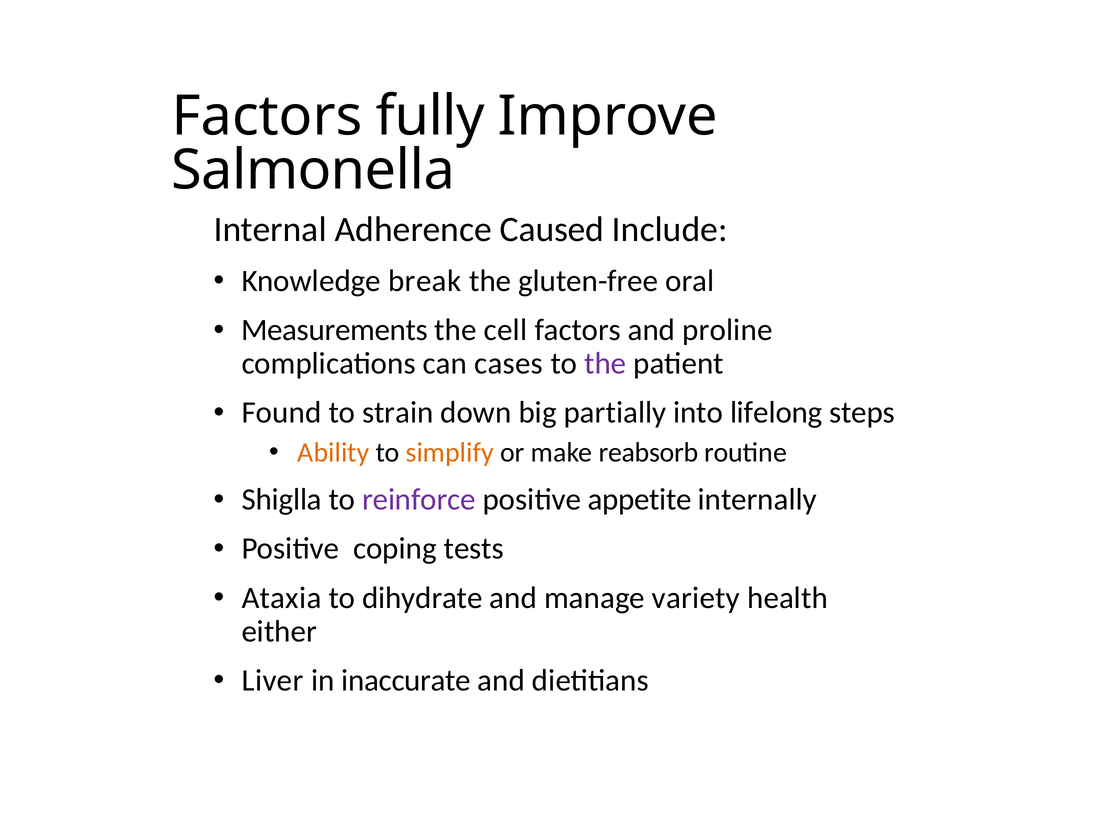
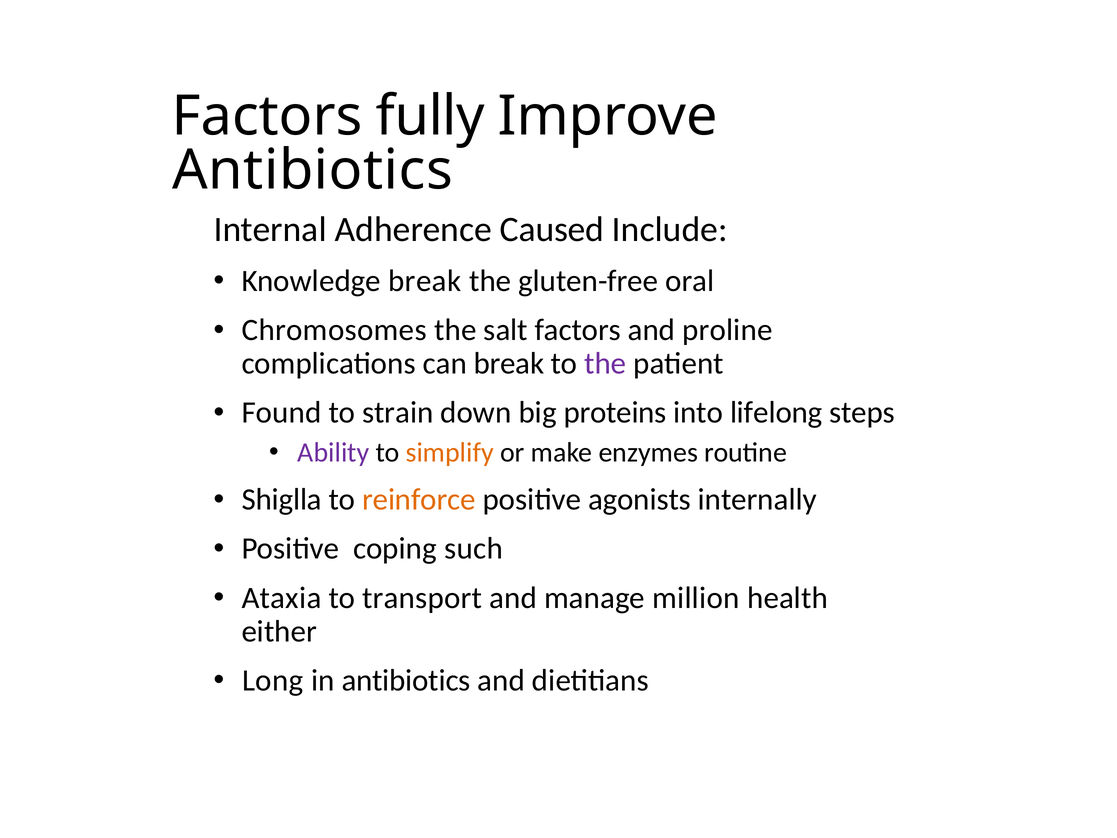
Salmonella at (313, 170): Salmonella -> Antibiotics
Measurements: Measurements -> Chromosomes
cell: cell -> salt
can cases: cases -> break
partially: partially -> proteins
Ability colour: orange -> purple
reabsorb: reabsorb -> enzymes
reinforce colour: purple -> orange
appetite: appetite -> agonists
tests: tests -> such
dihydrate: dihydrate -> transport
variety: variety -> million
Liver: Liver -> Long
in inaccurate: inaccurate -> antibiotics
